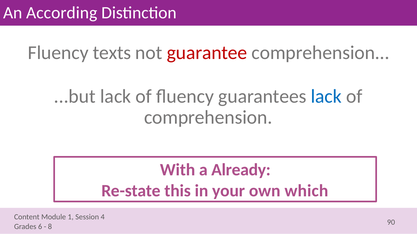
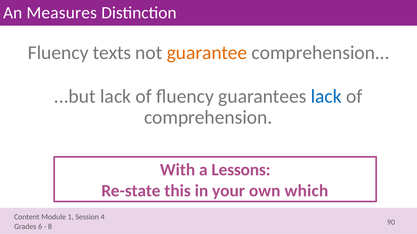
According: According -> Measures
guarantee colour: red -> orange
Already: Already -> Lessons
